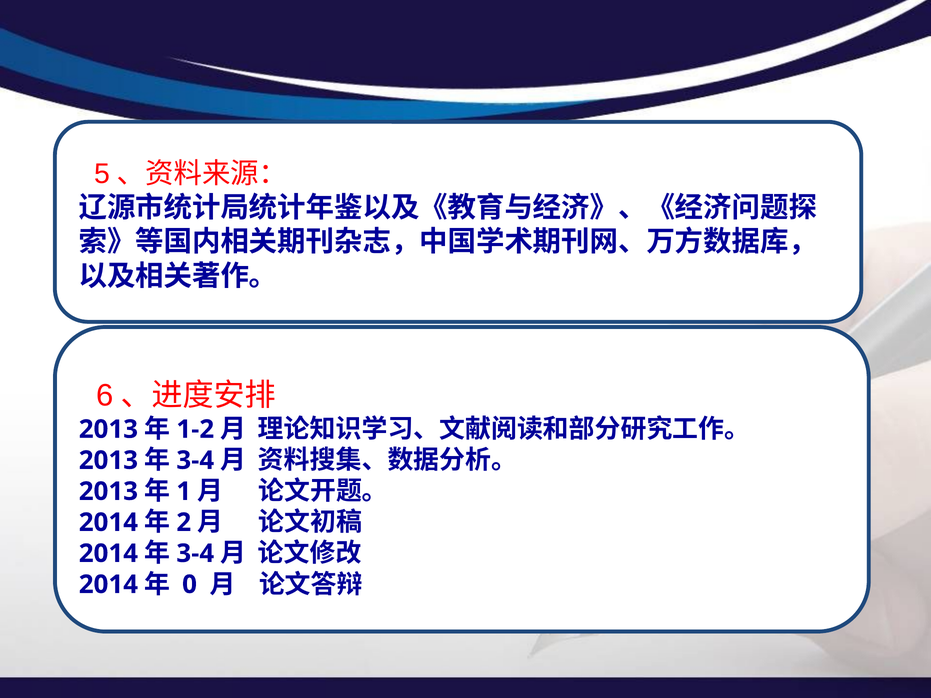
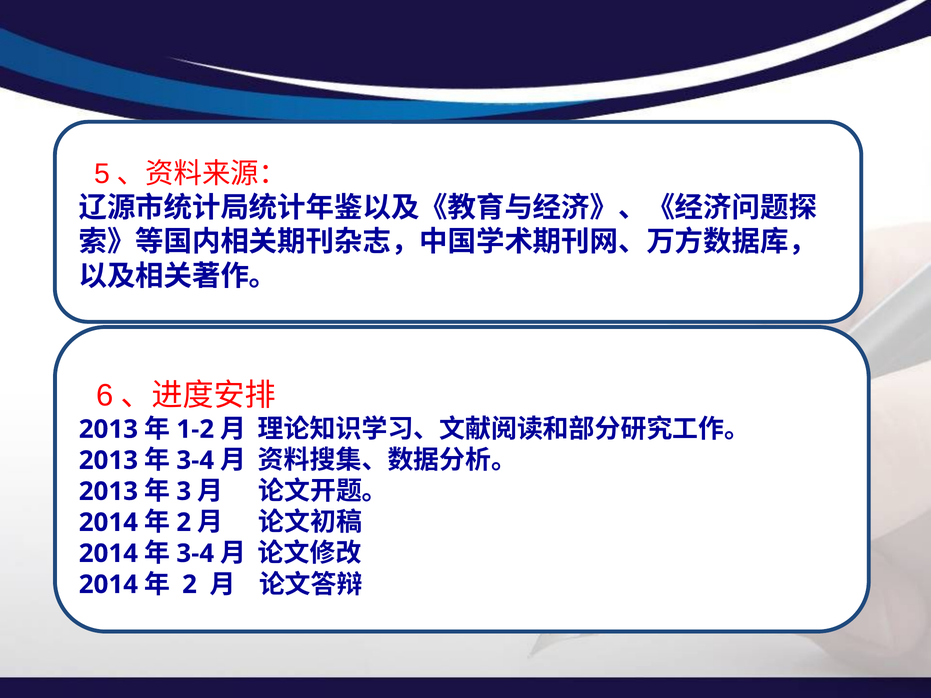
1: 1 -> 3
0 at (190, 585): 0 -> 2
